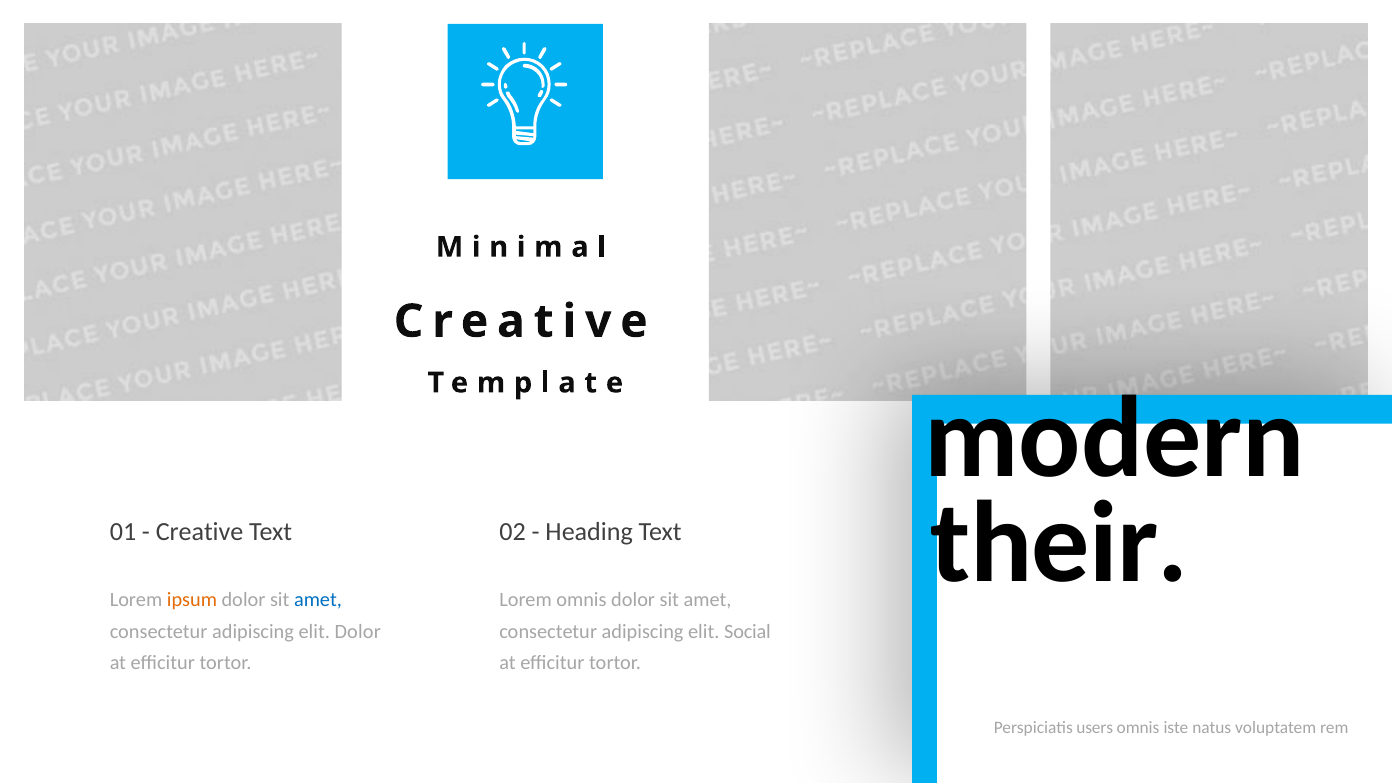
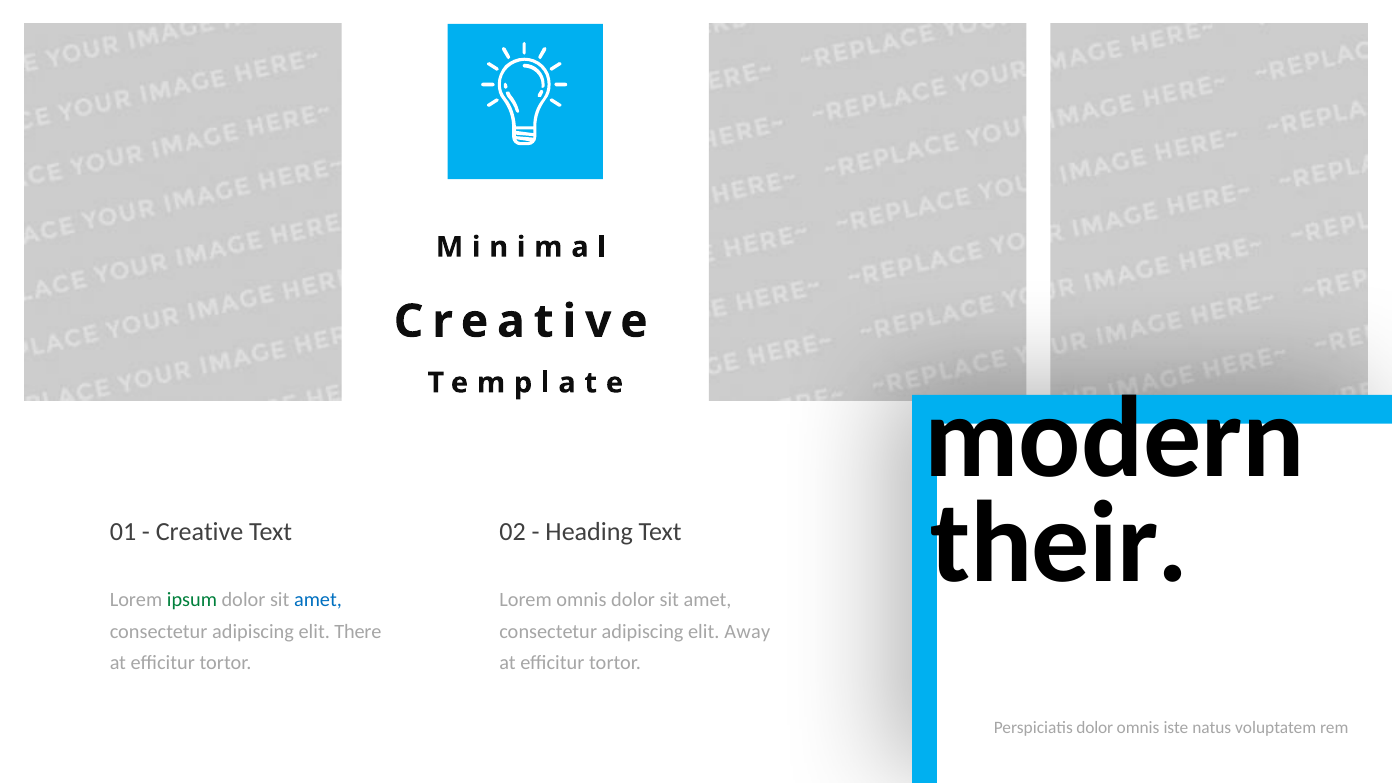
ipsum colour: orange -> green
elit Dolor: Dolor -> There
Social: Social -> Away
Perspiciatis users: users -> dolor
